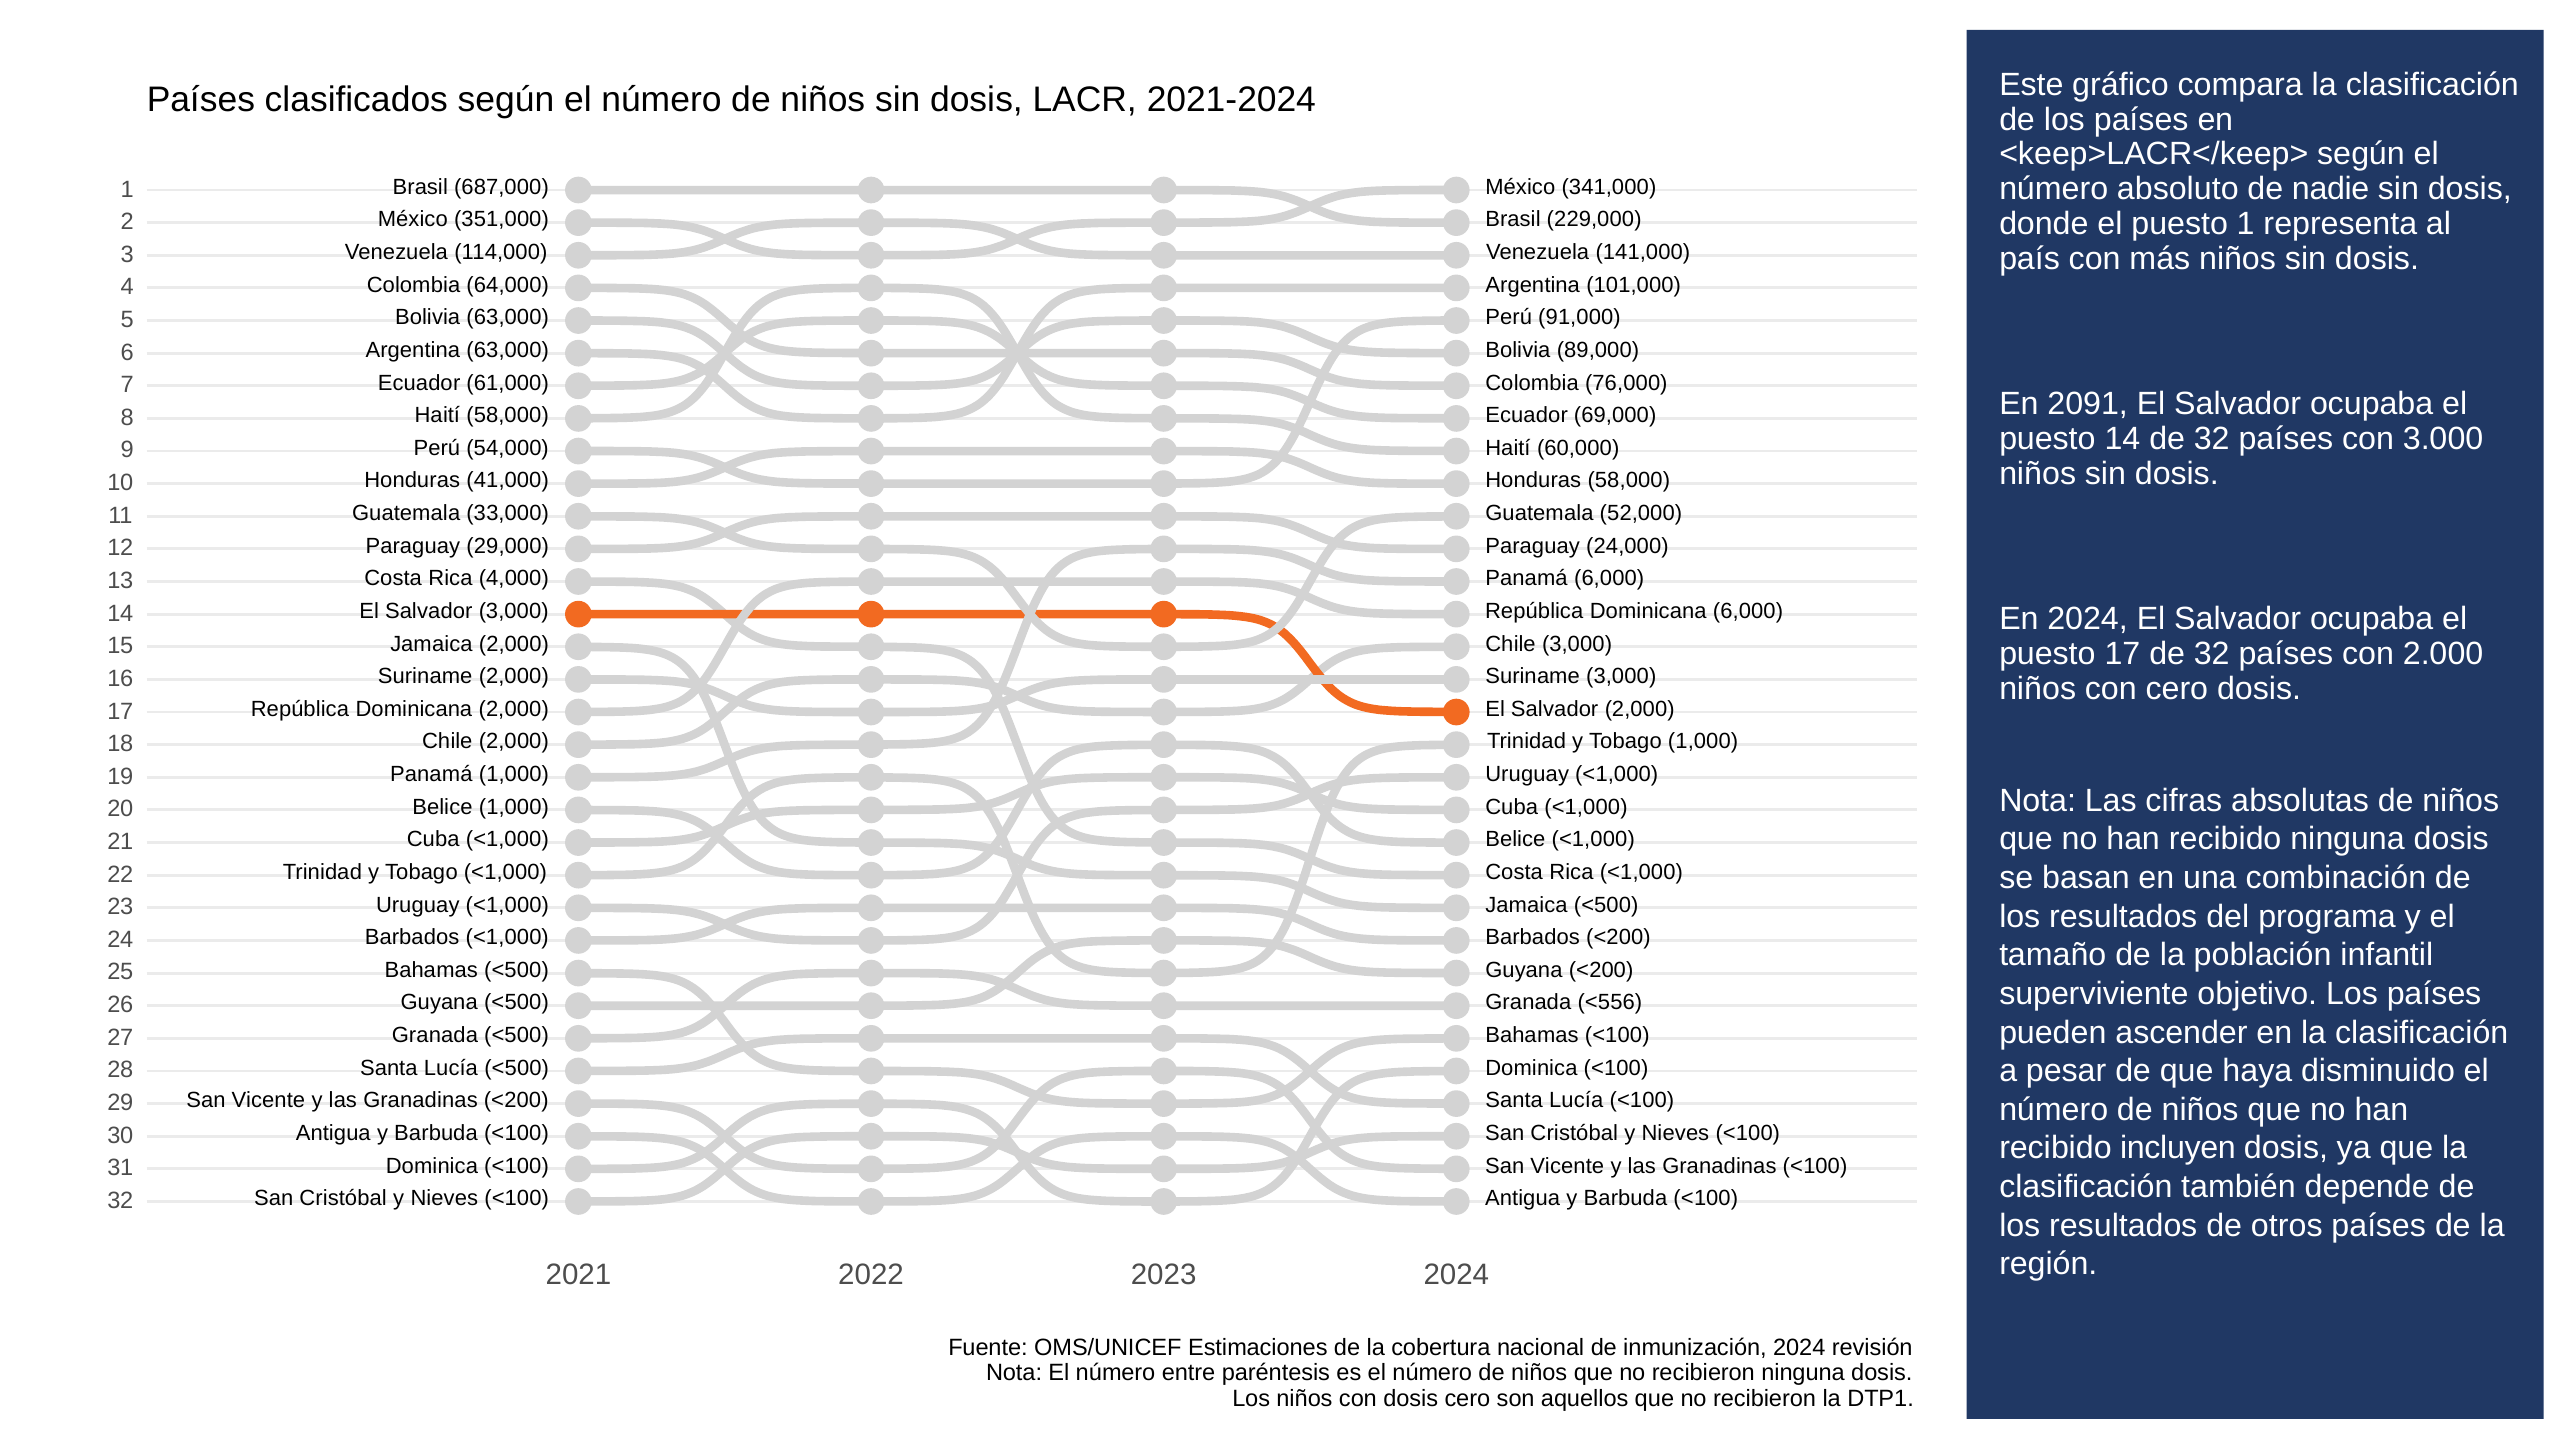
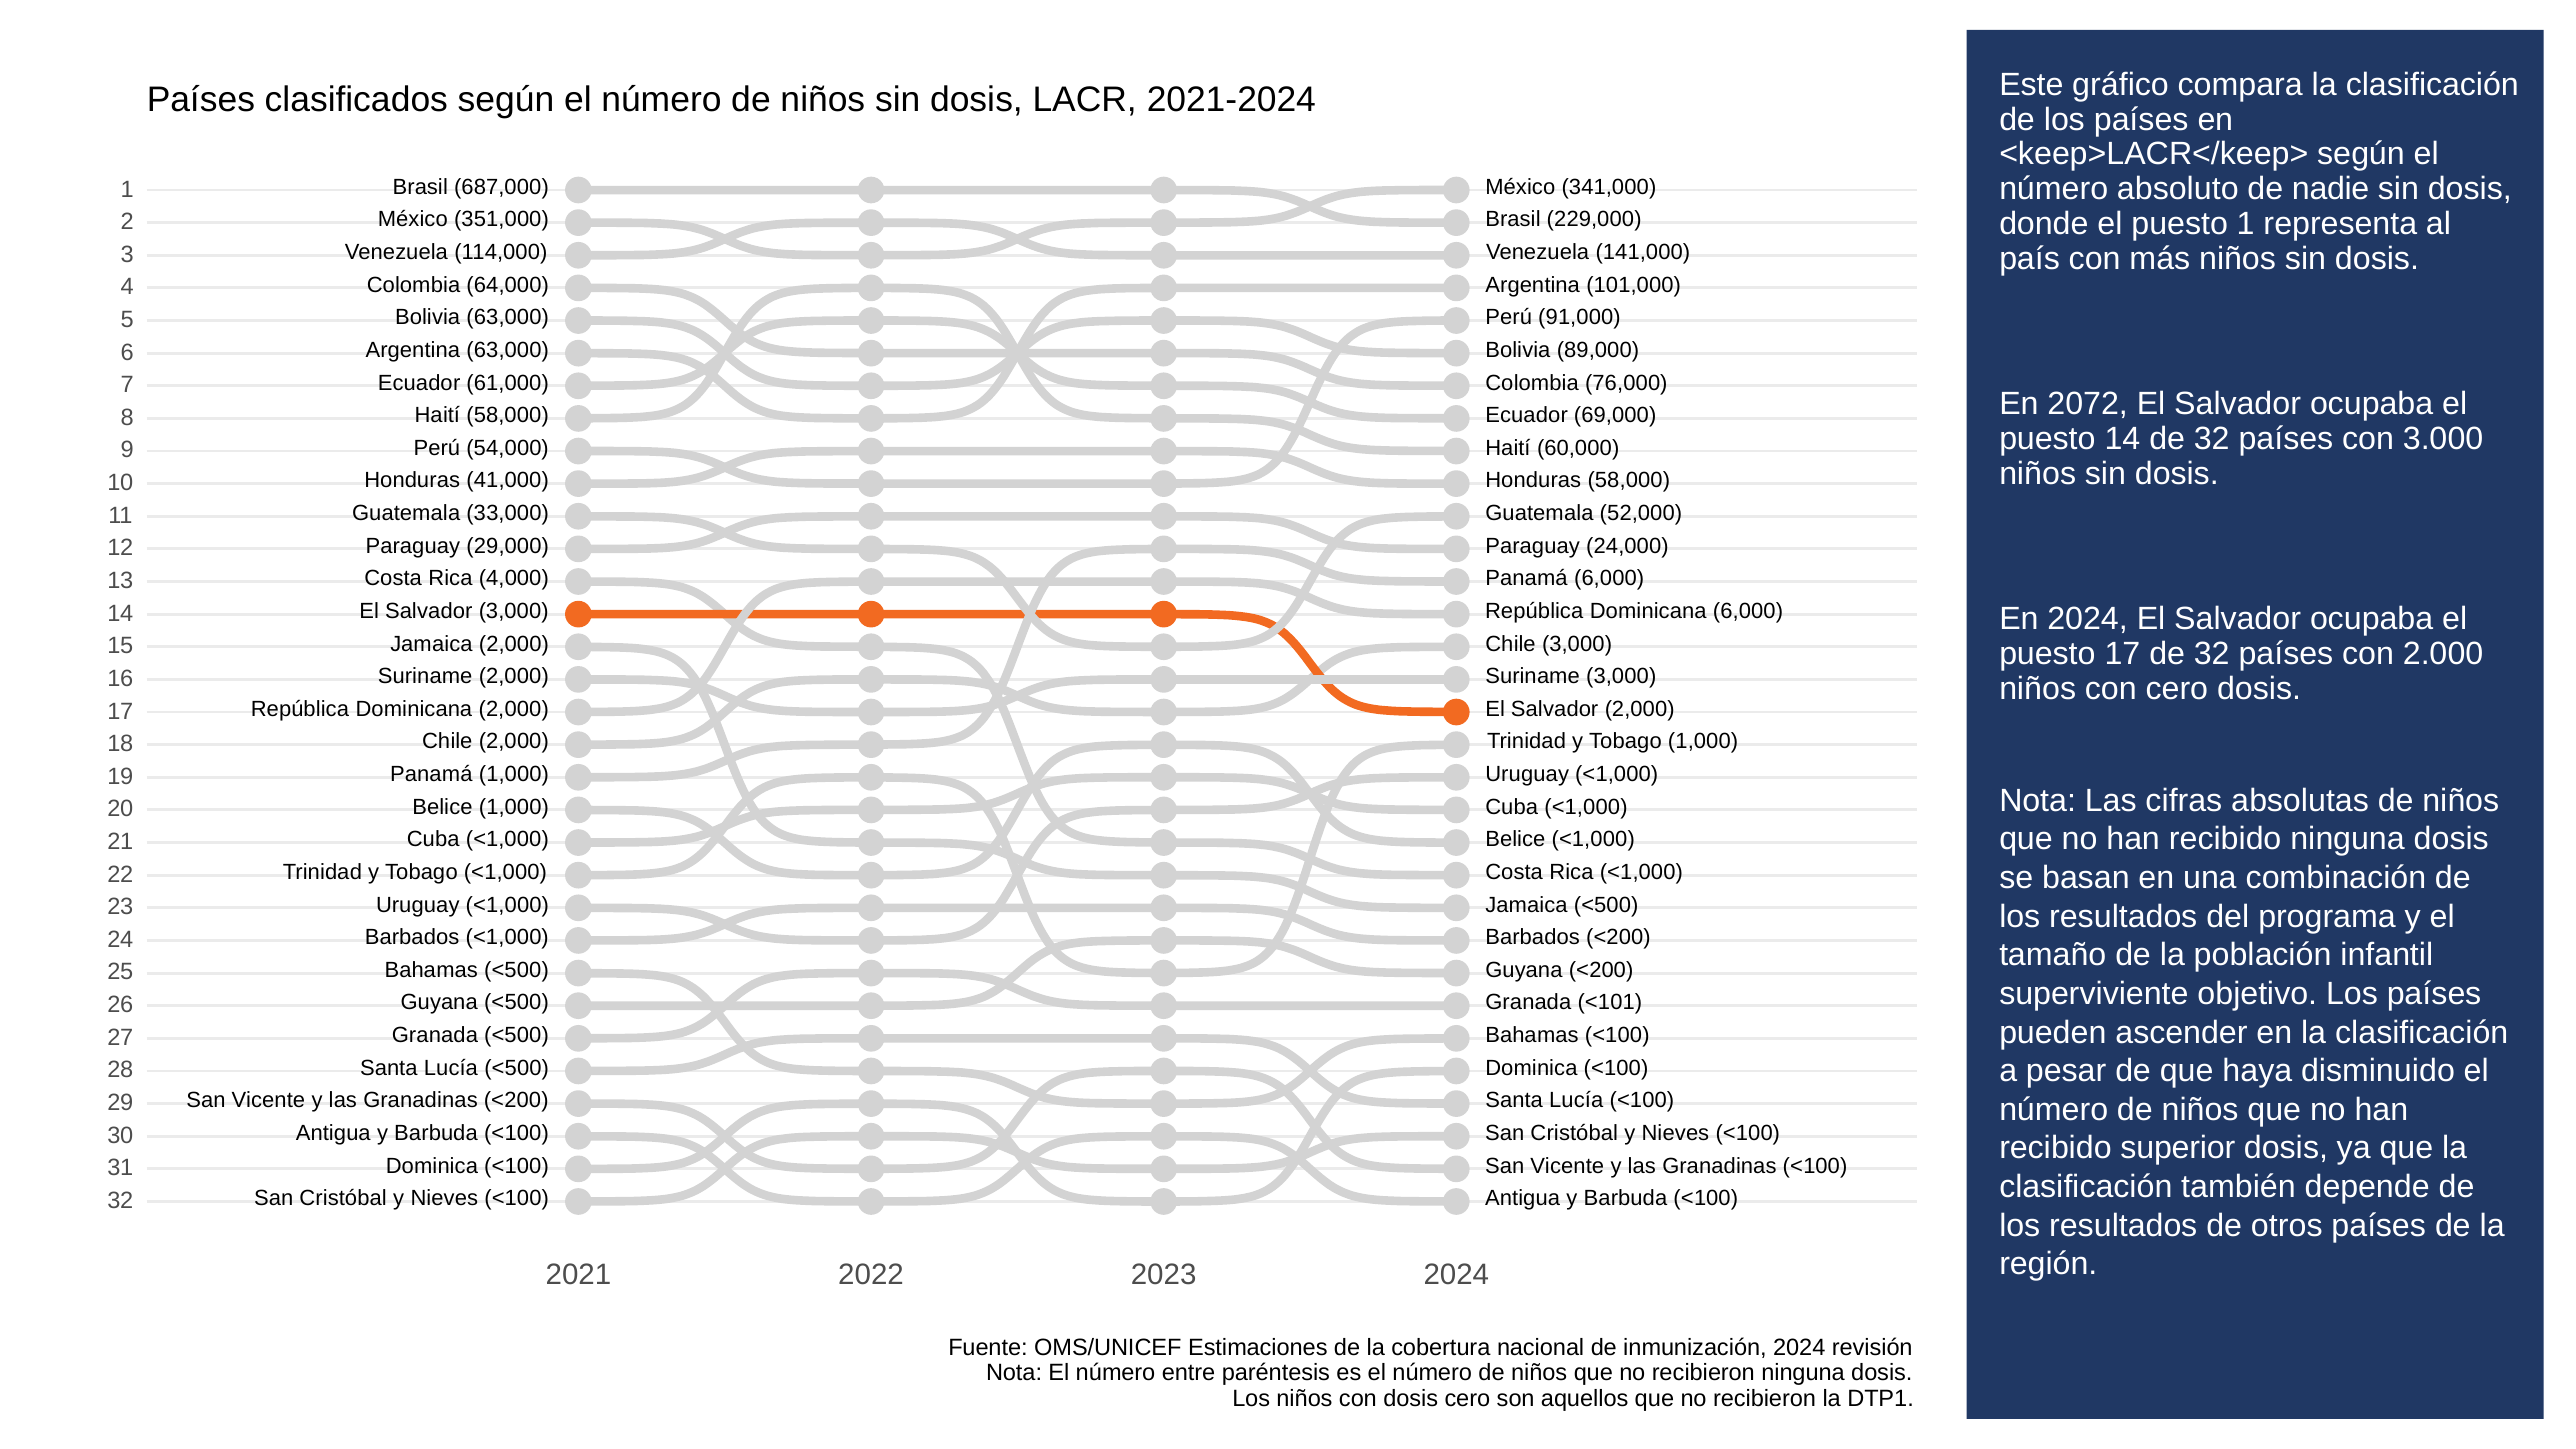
2091: 2091 -> 2072
<556: <556 -> <101
incluyen: incluyen -> superior
